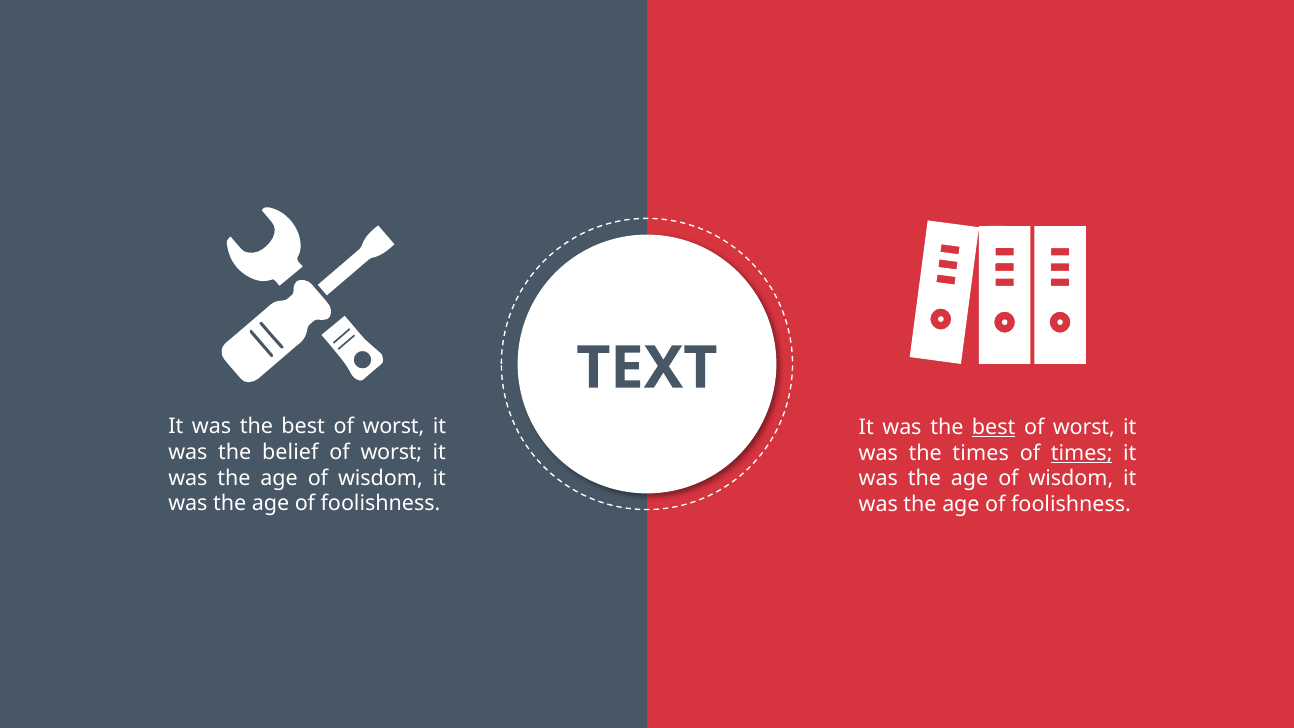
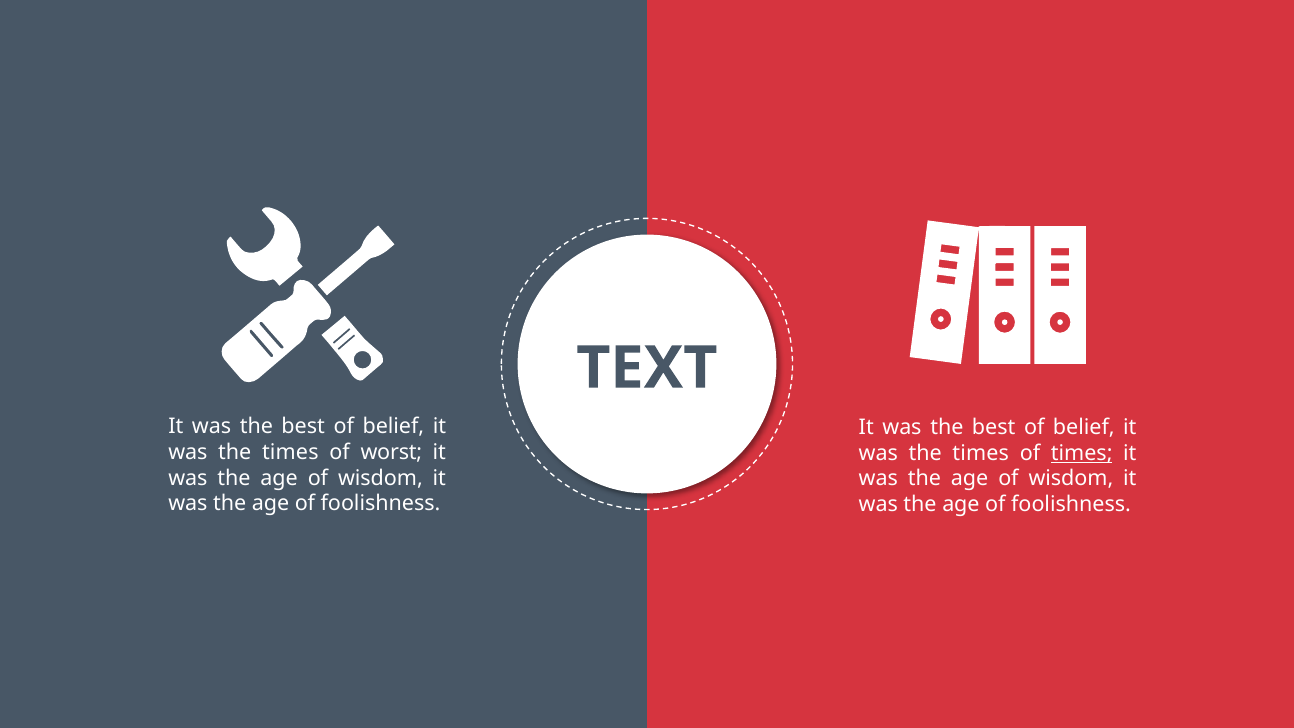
worst at (393, 426): worst -> belief
best at (994, 427) underline: present -> none
worst at (1084, 427): worst -> belief
belief at (290, 452): belief -> times
